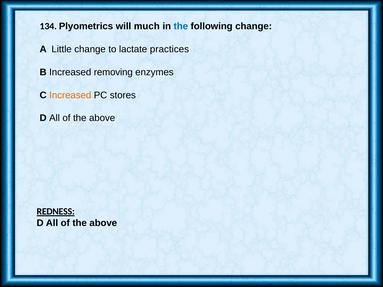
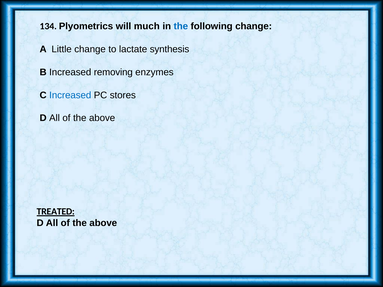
practices: practices -> synthesis
Increased at (70, 95) colour: orange -> blue
REDNESS: REDNESS -> TREATED
